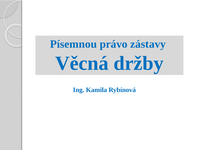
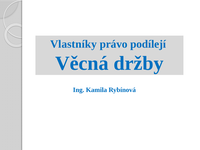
Písemnou: Písemnou -> Vlastníky
zástavy: zástavy -> podílejí
